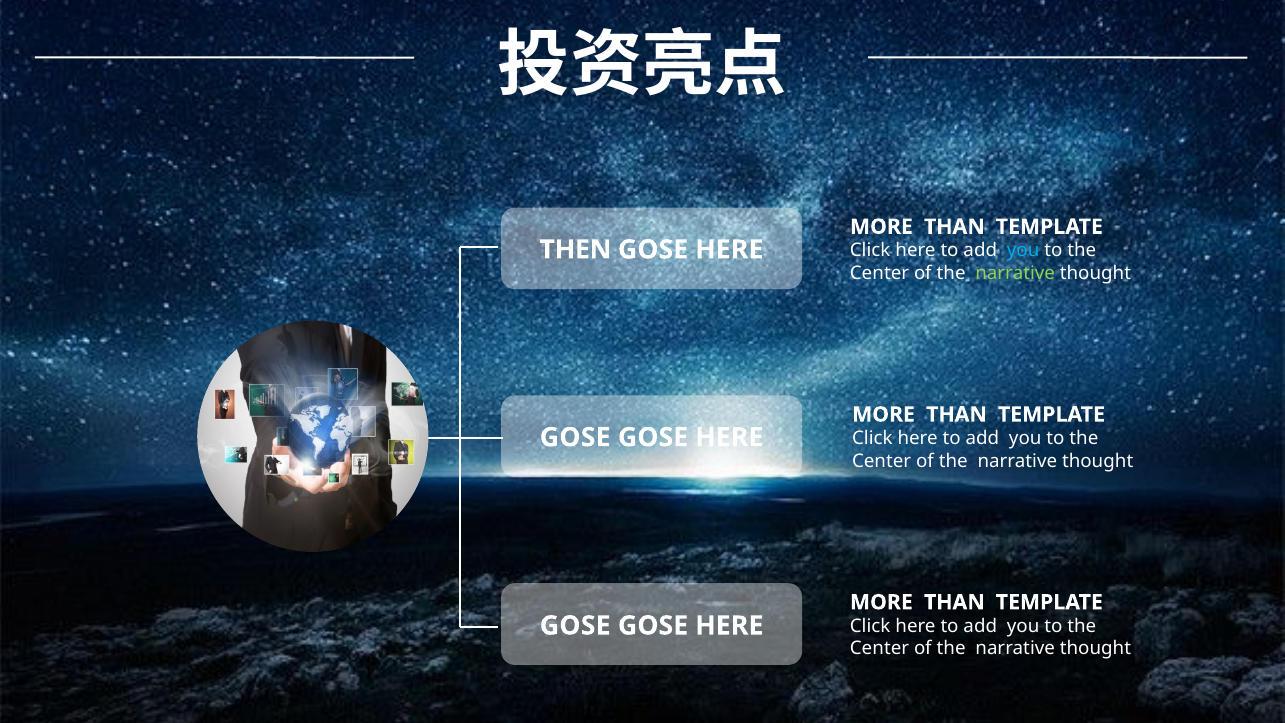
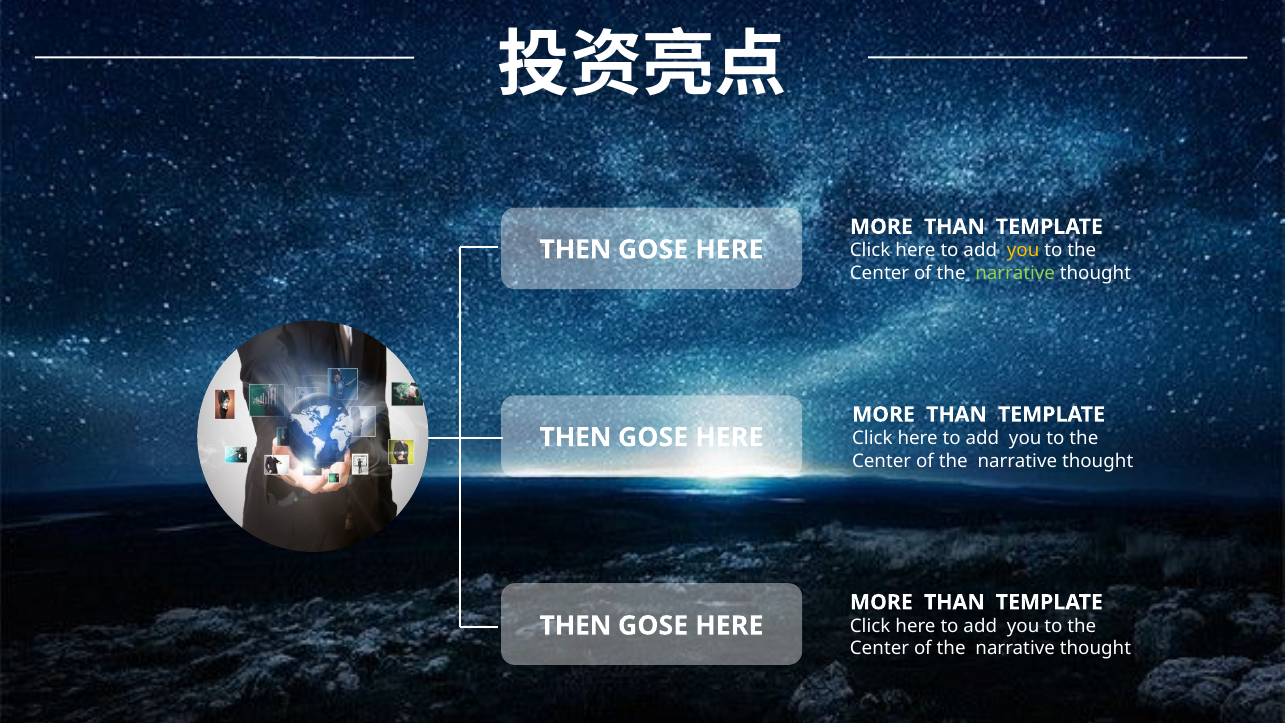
you at (1023, 251) colour: light blue -> yellow
GOSE at (575, 437): GOSE -> THEN
GOSE at (575, 626): GOSE -> THEN
